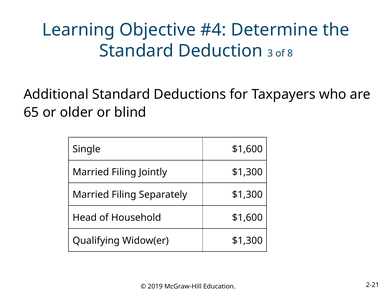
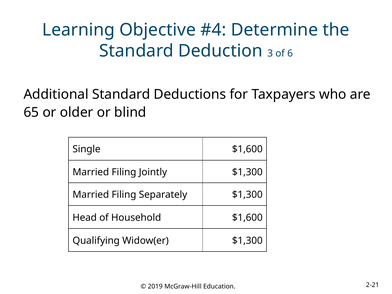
8: 8 -> 6
